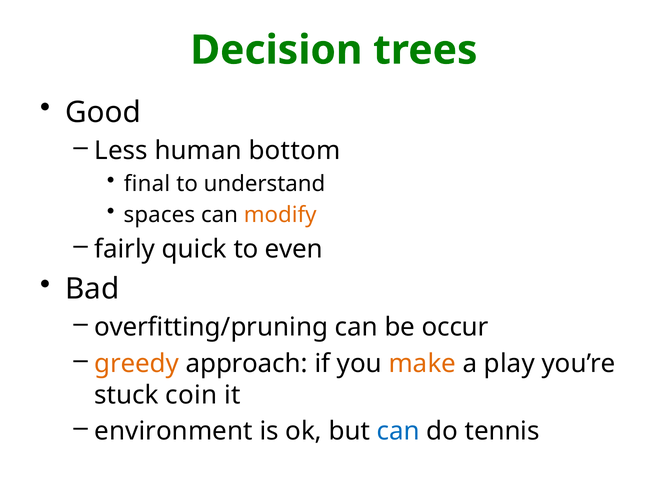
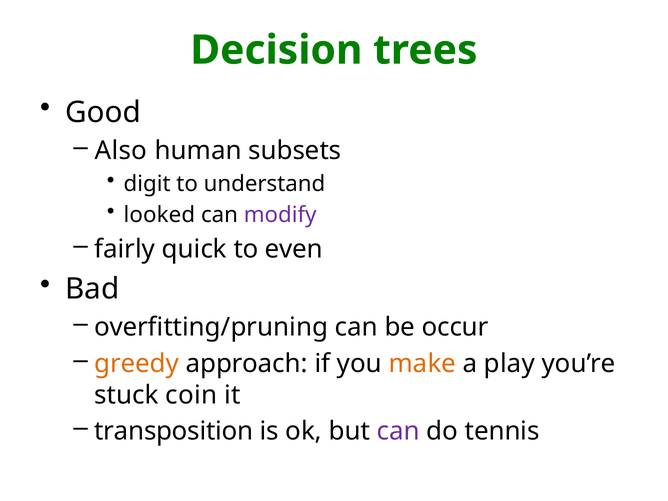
Less: Less -> Also
bottom: bottom -> subsets
final: final -> digit
spaces: spaces -> looked
modify colour: orange -> purple
environment: environment -> transposition
can at (398, 431) colour: blue -> purple
